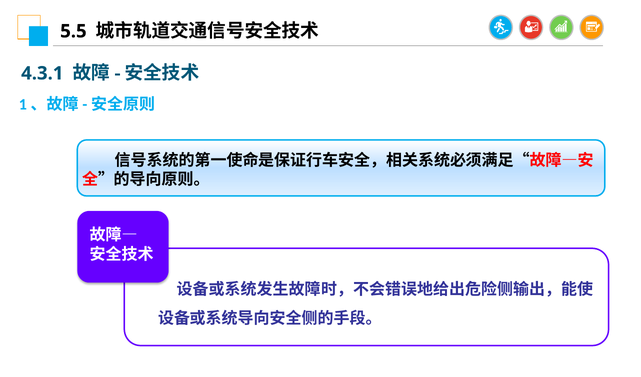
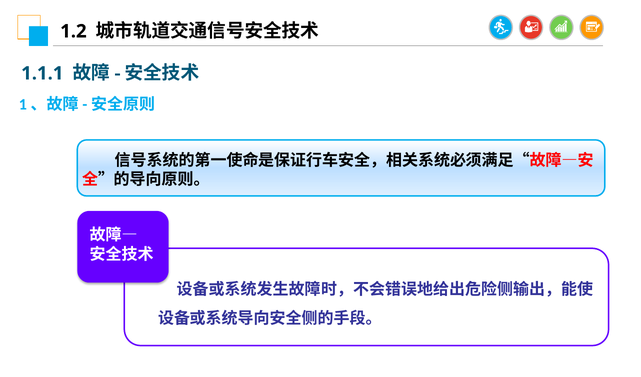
5.5: 5.5 -> 1.2
4.3.1: 4.3.1 -> 1.1.1
